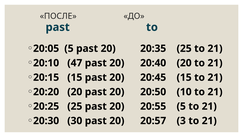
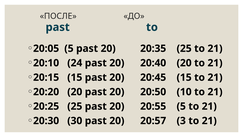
47: 47 -> 24
